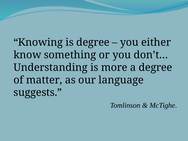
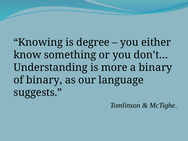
a degree: degree -> binary
of matter: matter -> binary
